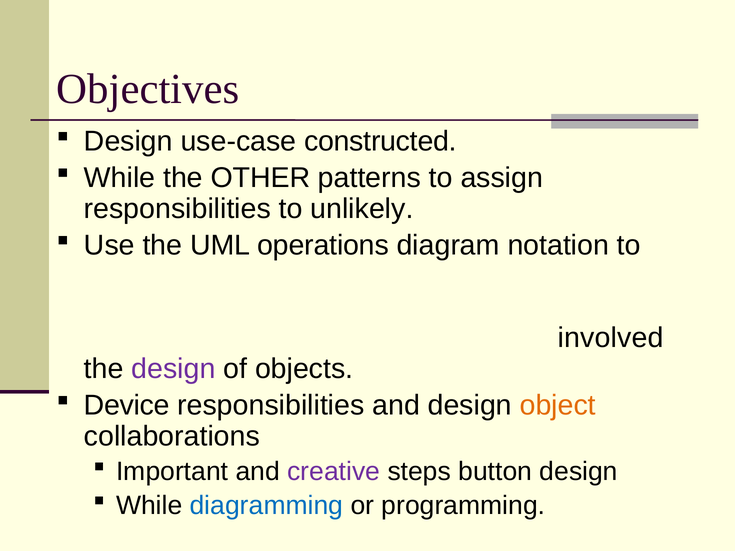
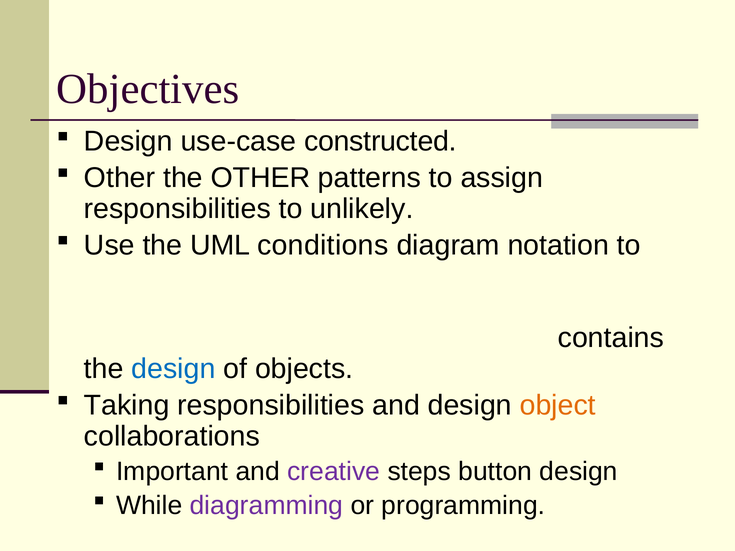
While at (120, 178): While -> Other
operations: operations -> conditions
involved: involved -> contains
design at (173, 369) colour: purple -> blue
Device: Device -> Taking
diagramming colour: blue -> purple
